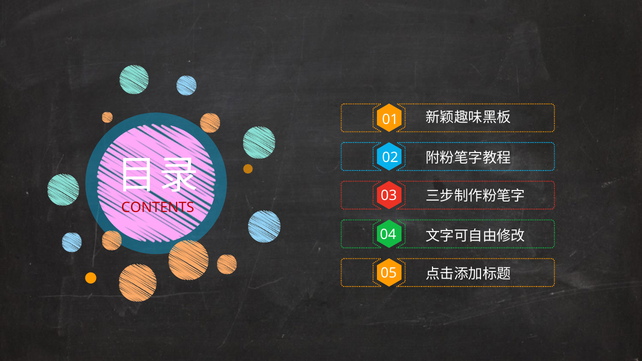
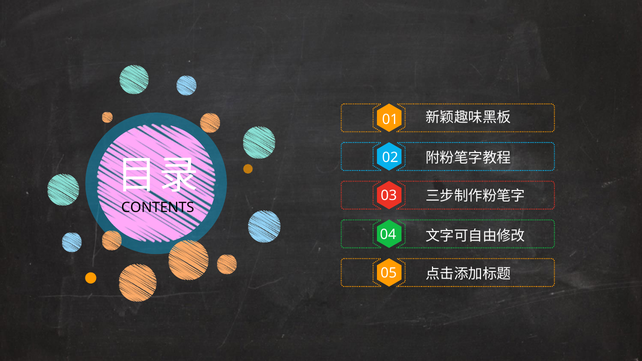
CONTENTS colour: red -> black
